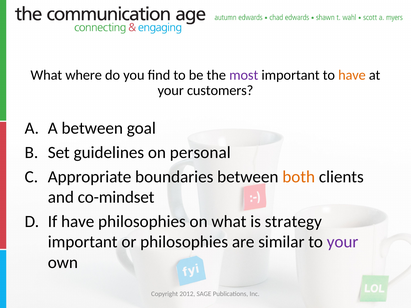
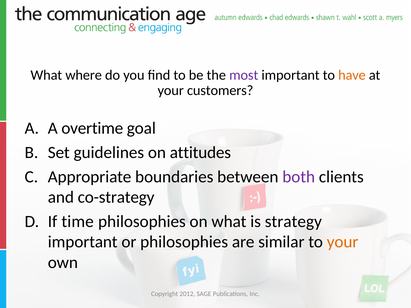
A between: between -> overtime
personal: personal -> attitudes
both colour: orange -> purple
co-mindset: co-mindset -> co-strategy
If have: have -> time
your at (343, 242) colour: purple -> orange
